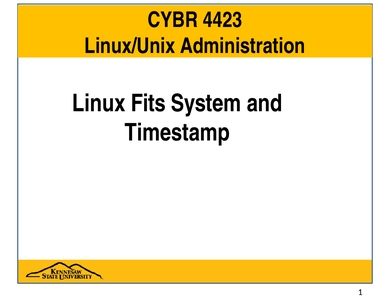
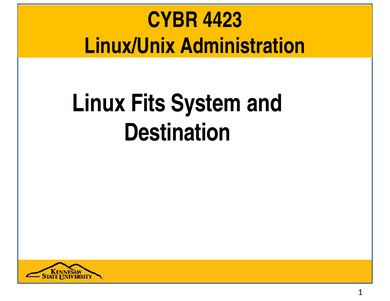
Timestamp: Timestamp -> Destination
